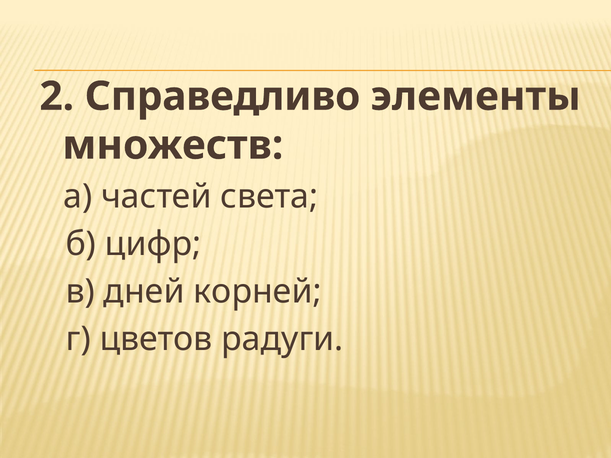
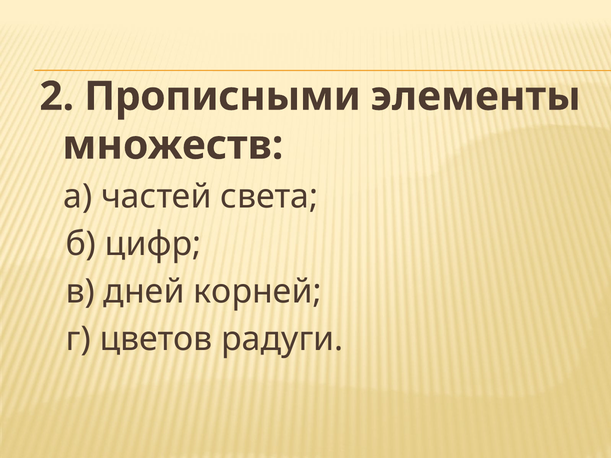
Справедливо: Справедливо -> Прописными
